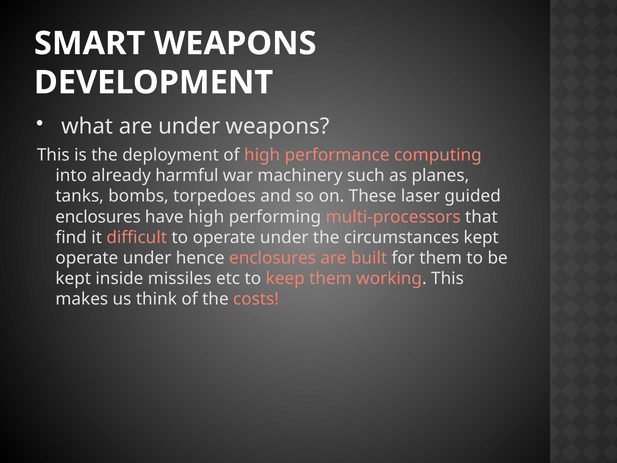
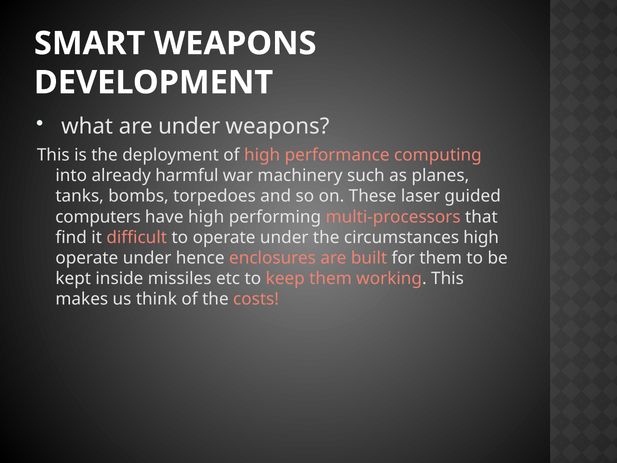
enclosures at (98, 217): enclosures -> computers
circumstances kept: kept -> high
